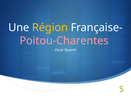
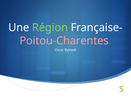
Région colour: yellow -> light green
